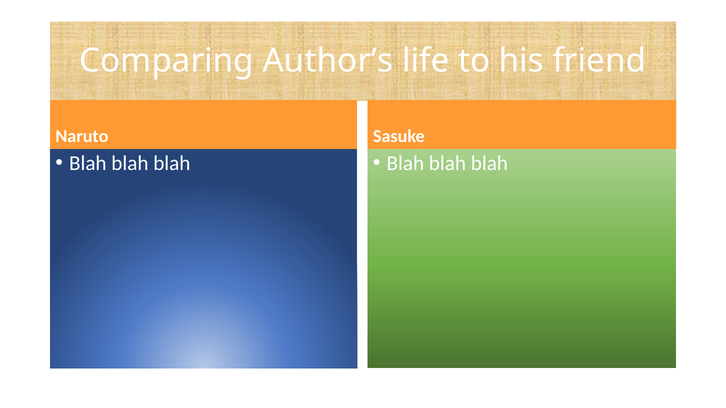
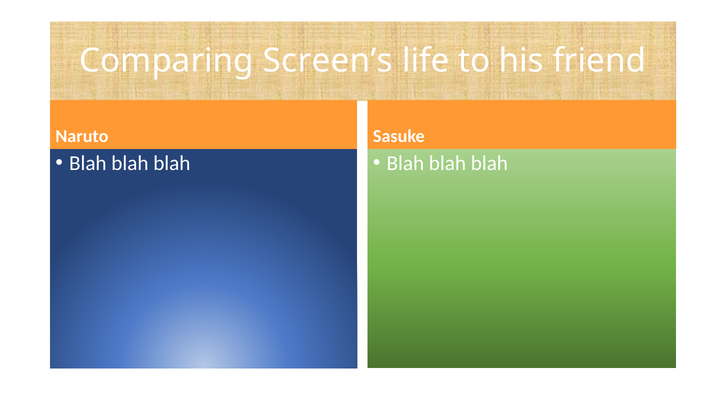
Author’s: Author’s -> Screen’s
